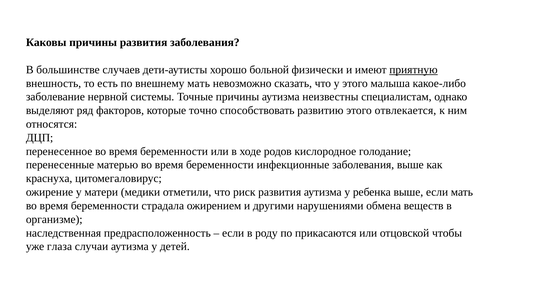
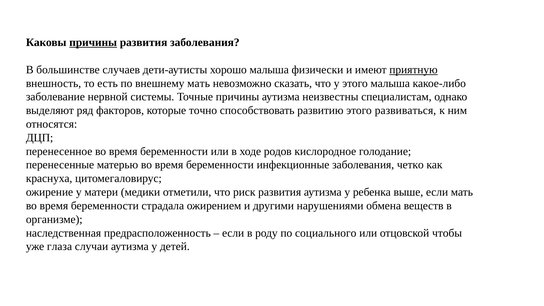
причины at (93, 42) underline: none -> present
хорошо больной: больной -> малыша
отвлекается: отвлекается -> развиваться
заболевания выше: выше -> четко
прикасаются: прикасаются -> социального
